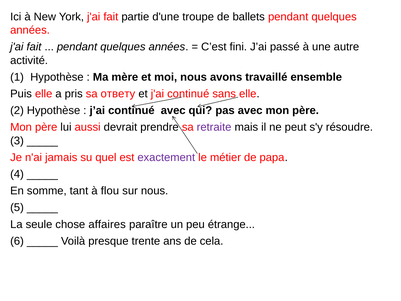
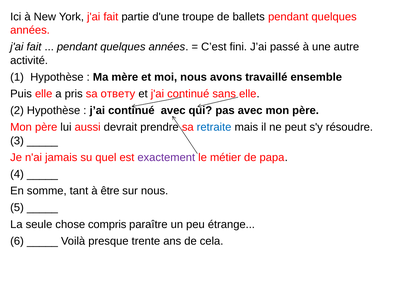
retraite colour: purple -> blue
flou: flou -> être
affaires: affaires -> compris
